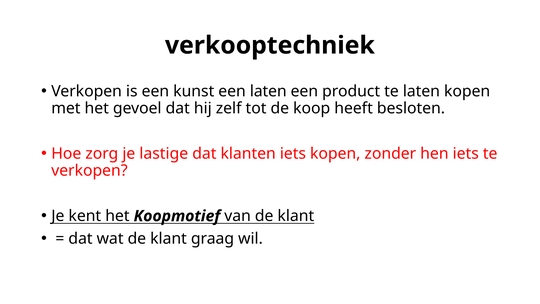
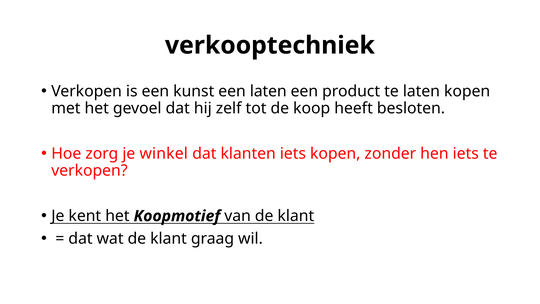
lastige: lastige -> winkel
